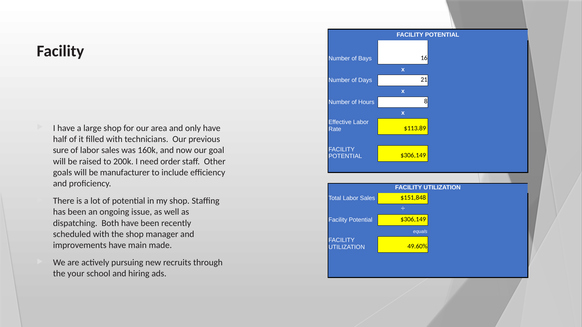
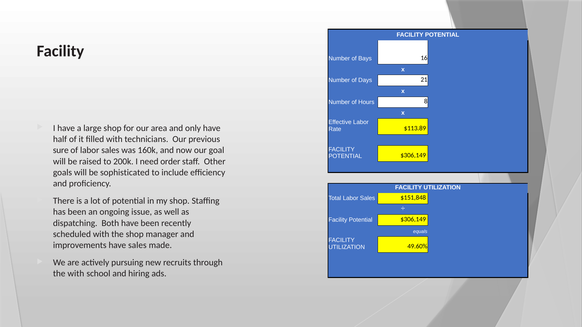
manufacturer: manufacturer -> sophisticated
have main: main -> sales
the your: your -> with
